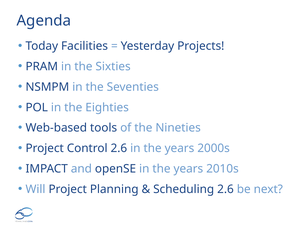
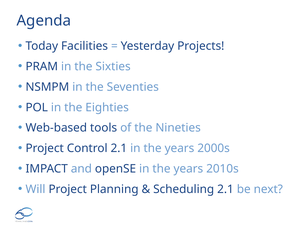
Control 2.6: 2.6 -> 2.1
Scheduling 2.6: 2.6 -> 2.1
